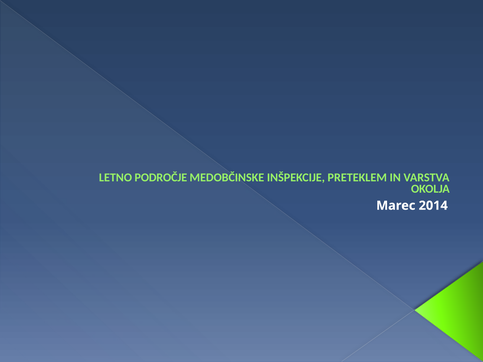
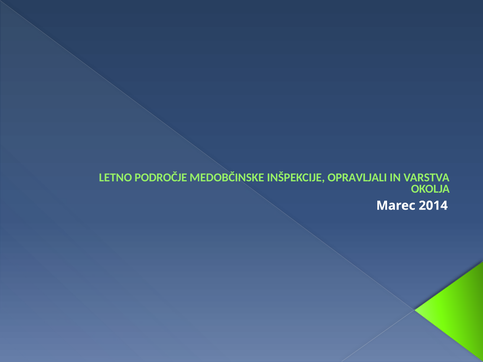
PRETEKLEM: PRETEKLEM -> OPRAVLJALI
